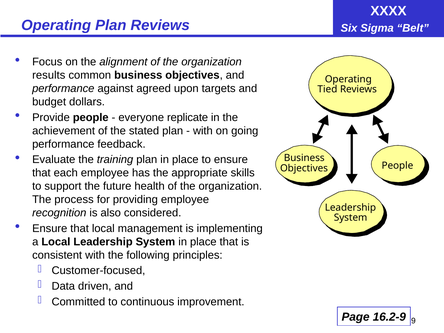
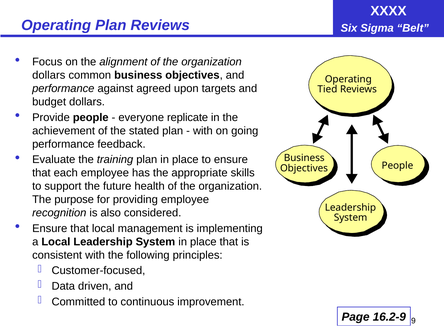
results at (49, 75): results -> dollars
process: process -> purpose
